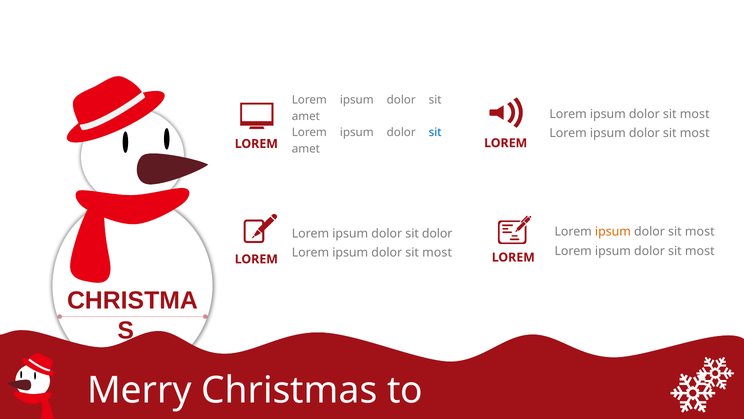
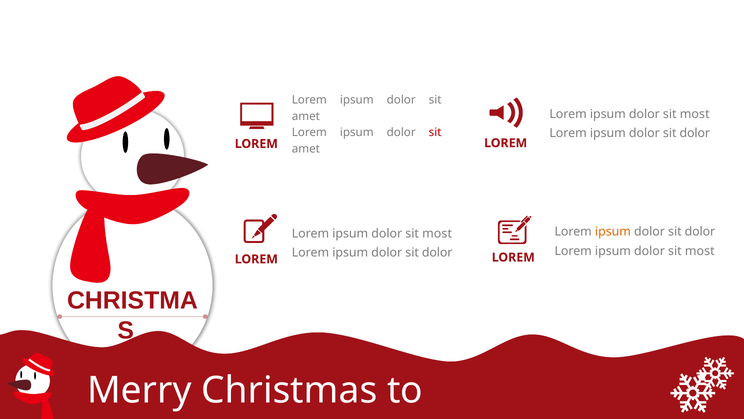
sit at (435, 132) colour: blue -> red
most at (695, 133): most -> dolor
most at (700, 231): most -> dolor
dolor at (437, 233): dolor -> most
most at (437, 253): most -> dolor
